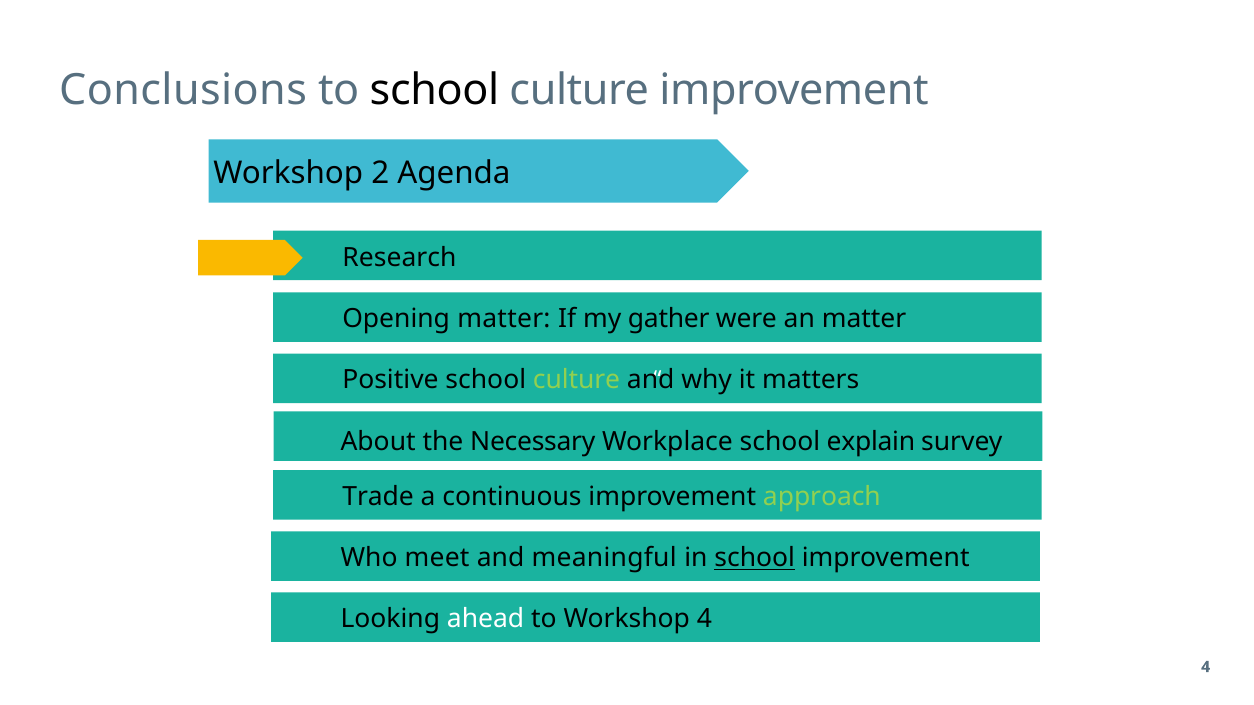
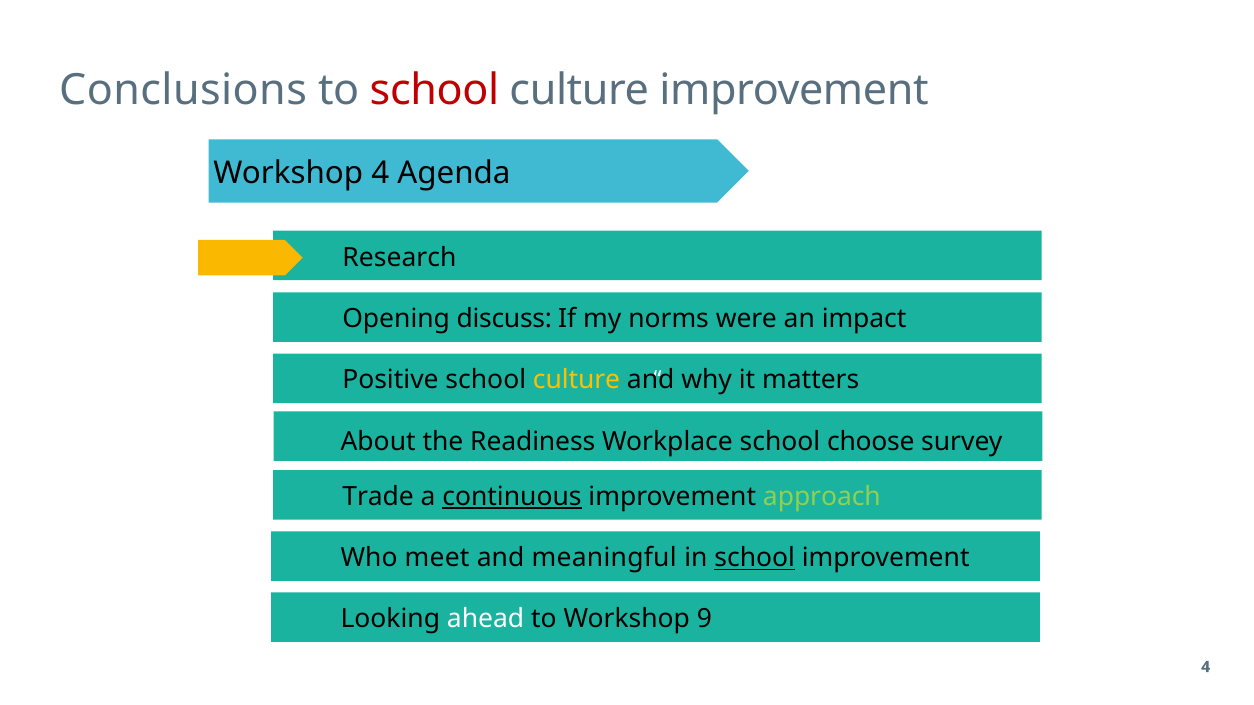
school at (435, 90) colour: black -> red
Workshop 2: 2 -> 4
Opening matter: matter -> discuss
gather: gather -> norms
an matter: matter -> impact
culture at (577, 380) colour: light green -> yellow
Necessary: Necessary -> Readiness
explain: explain -> choose
continuous underline: none -> present
Workshop 4: 4 -> 9
